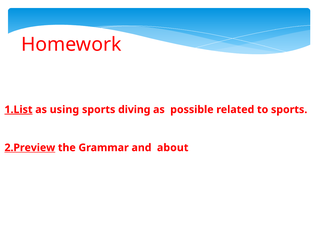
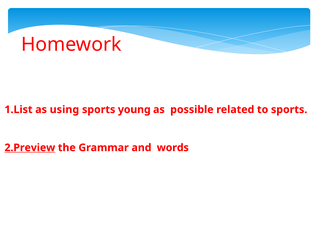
1.List underline: present -> none
diving: diving -> young
about: about -> words
